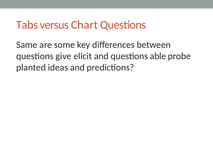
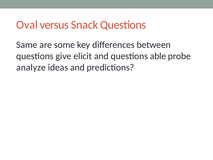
Tabs: Tabs -> Oval
Chart: Chart -> Snack
planted: planted -> analyze
